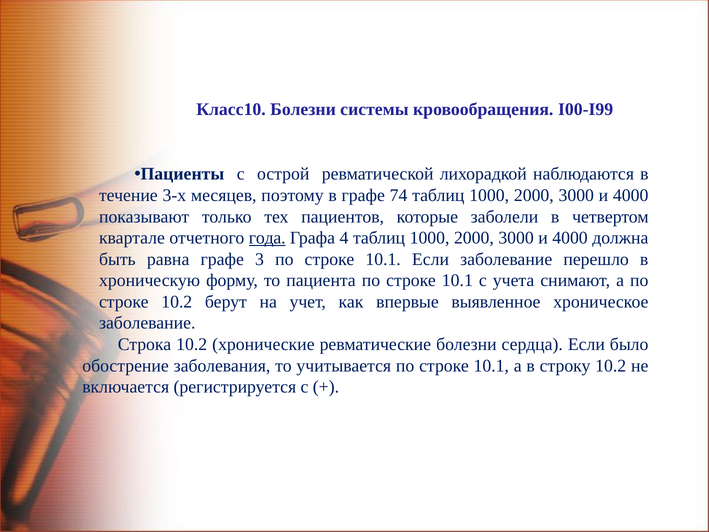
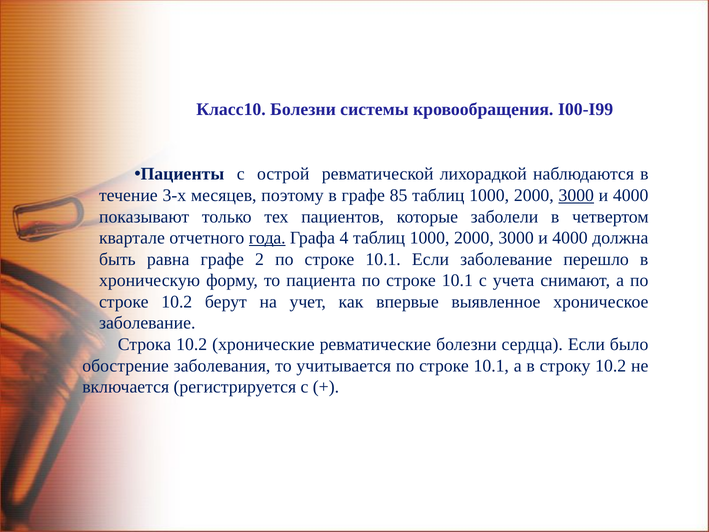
74: 74 -> 85
3000 at (576, 195) underline: none -> present
3: 3 -> 2
